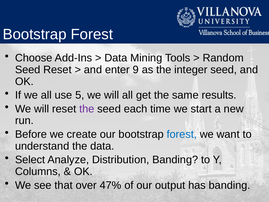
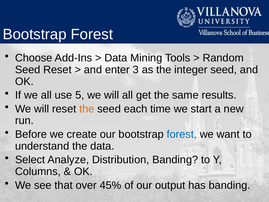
9: 9 -> 3
the at (87, 109) colour: purple -> orange
47%: 47% -> 45%
